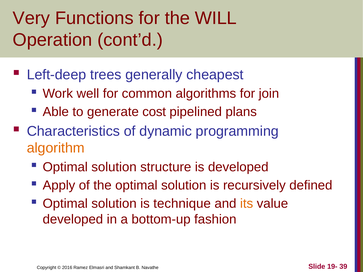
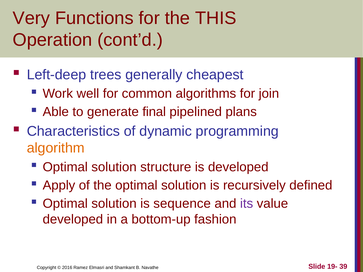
WILL: WILL -> THIS
cost: cost -> final
technique: technique -> sequence
its colour: orange -> purple
